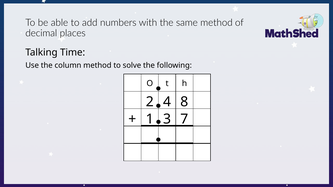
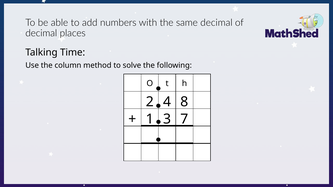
same method: method -> decimal
